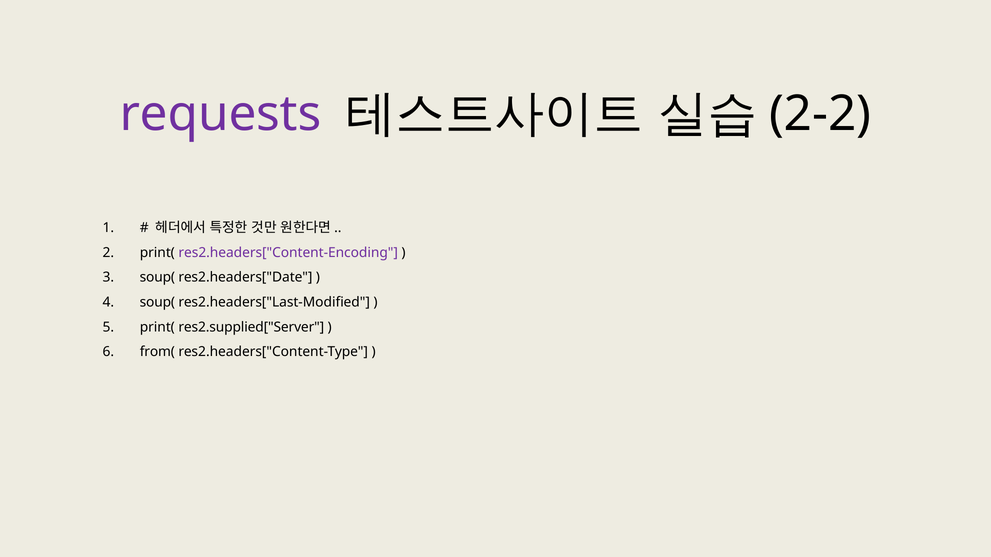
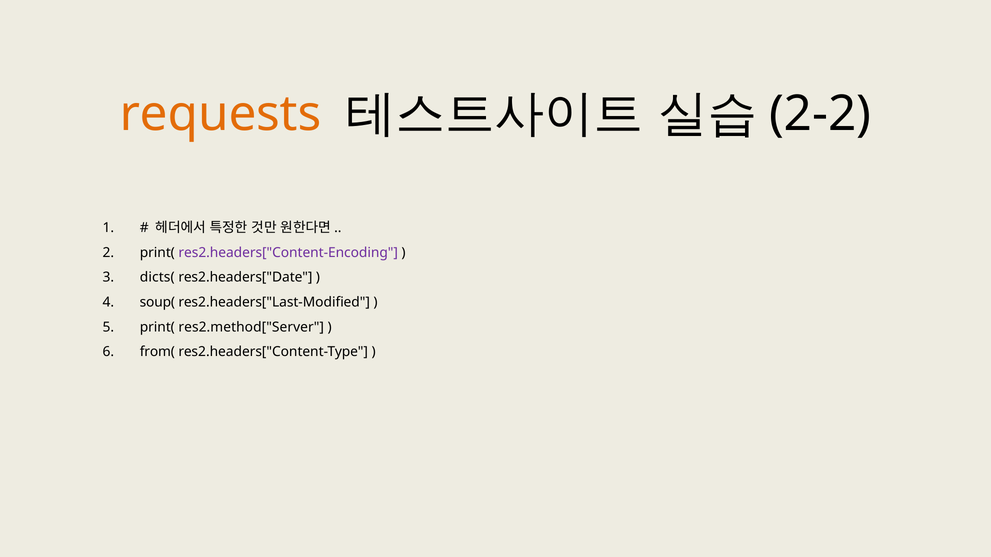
requests colour: purple -> orange
soup( at (157, 278): soup( -> dicts(
res2.supplied["Server: res2.supplied["Server -> res2.method["Server
